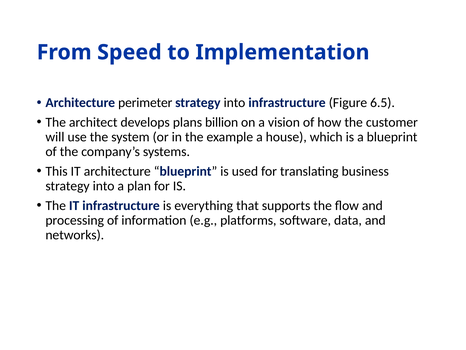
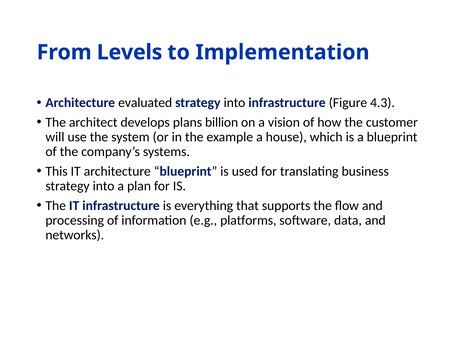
Speed: Speed -> Levels
perimeter: perimeter -> evaluated
6.5: 6.5 -> 4.3
